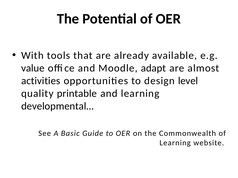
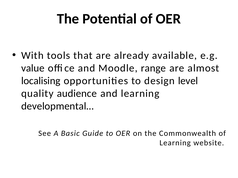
adapt: adapt -> range
activities: activities -> localising
printable: printable -> audience
